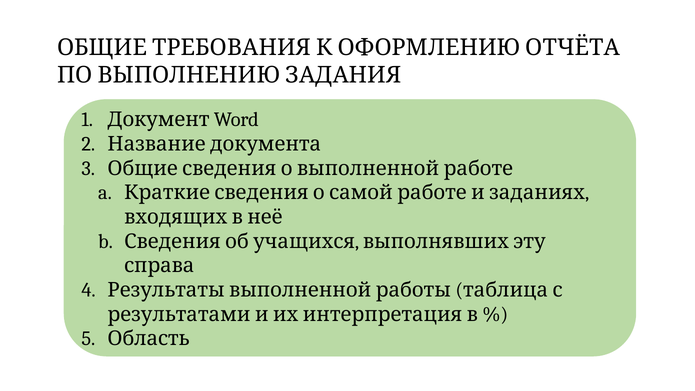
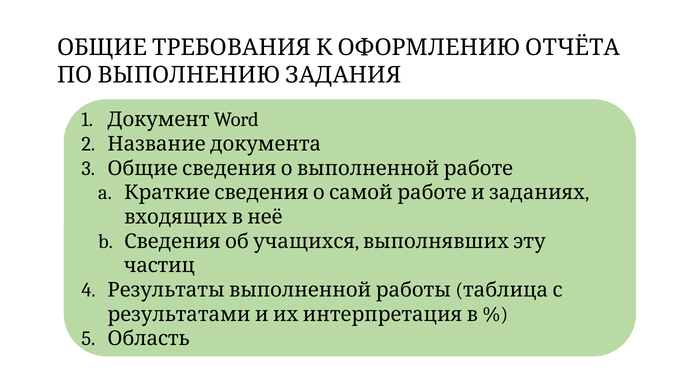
справа: справа -> частиц
